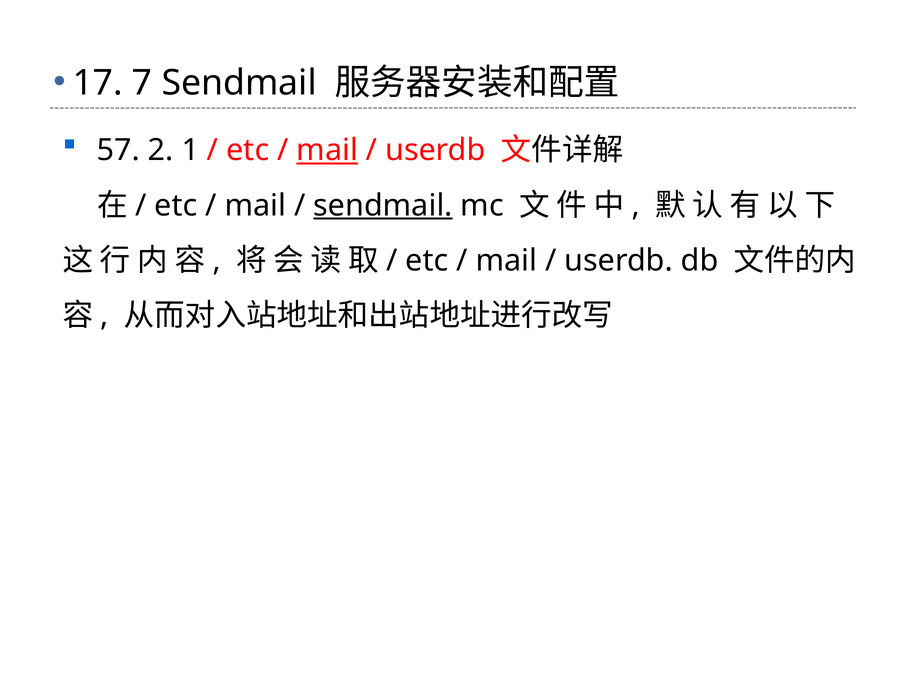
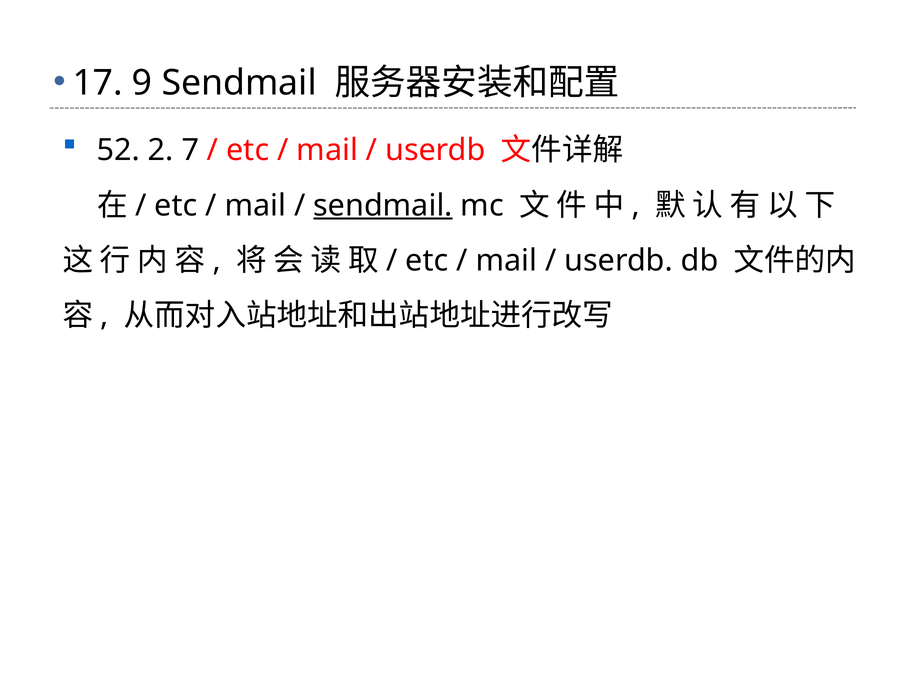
7: 7 -> 9
57: 57 -> 52
1: 1 -> 7
mail at (327, 150) underline: present -> none
